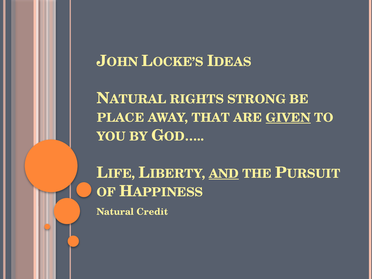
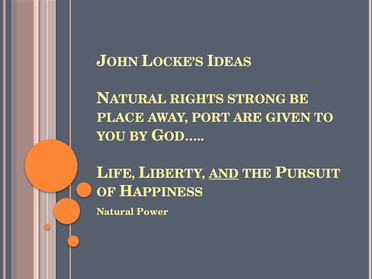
THAT: THAT -> PORT
GIVEN underline: present -> none
Credit: Credit -> Power
